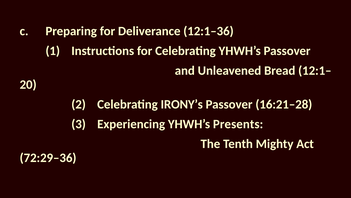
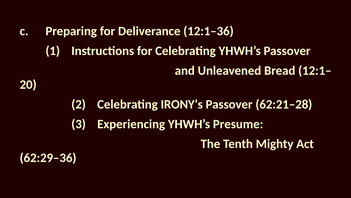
16:21–28: 16:21–28 -> 62:21–28
Presents: Presents -> Presume
72:29–36: 72:29–36 -> 62:29–36
